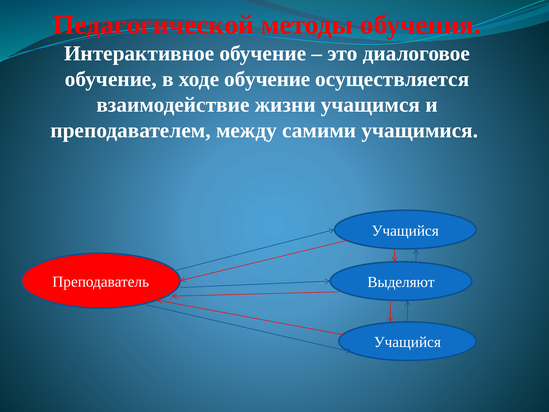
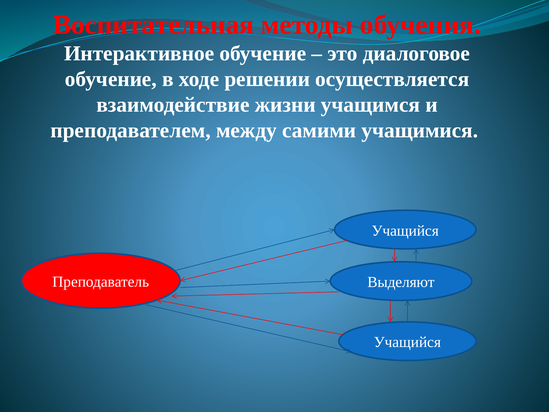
Педагогической: Педагогической -> Воспитательная
ходе обучение: обучение -> решении
